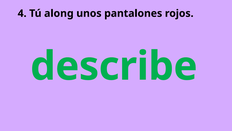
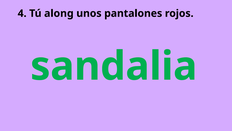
describe: describe -> sandalia
